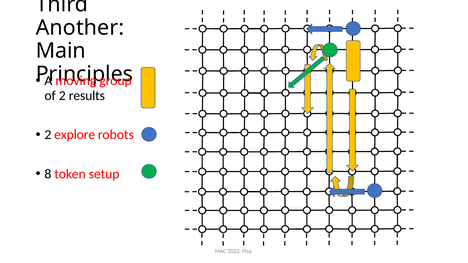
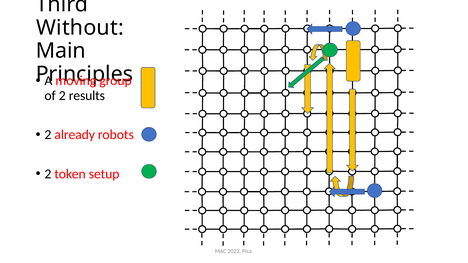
Another: Another -> Without
explore: explore -> already
8 at (48, 174): 8 -> 2
